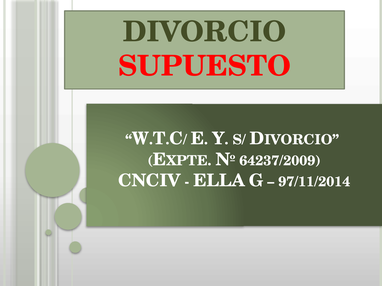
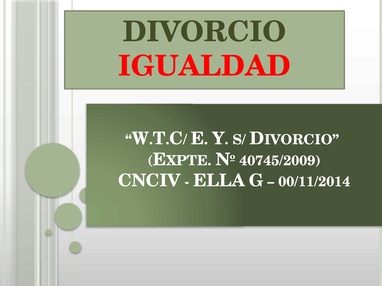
SUPUESTO: SUPUESTO -> IGUALDAD
64237/2009: 64237/2009 -> 40745/2009
97/11/2014: 97/11/2014 -> 00/11/2014
